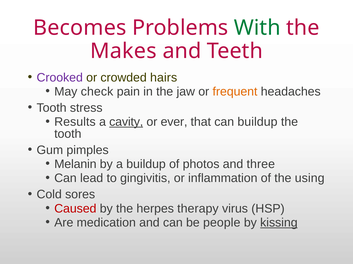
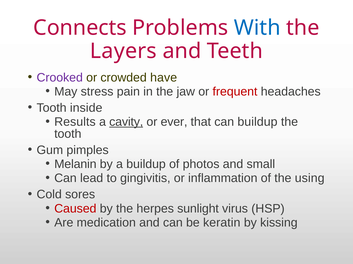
Becomes: Becomes -> Connects
With colour: green -> blue
Makes: Makes -> Layers
hairs: hairs -> have
check: check -> stress
frequent colour: orange -> red
stress: stress -> inside
three: three -> small
therapy: therapy -> sunlight
people: people -> keratin
kissing underline: present -> none
